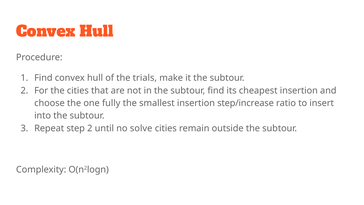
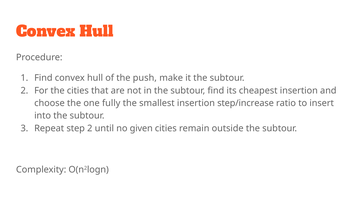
trials: trials -> push
solve: solve -> given
